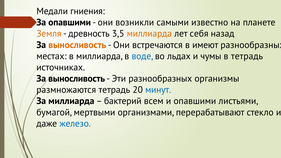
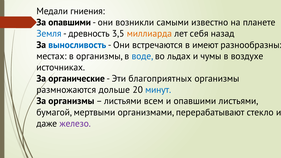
Земля colour: orange -> blue
выносливость at (77, 45) colour: orange -> blue
в миллиарда: миллиарда -> организмы
в тетрадь: тетрадь -> воздухе
выносливость at (77, 79): выносливость -> органические
Эти разнообразных: разнообразных -> благоприятных
размножаются тетрадь: тетрадь -> дольше
За миллиарда: миллиарда -> организмы
бактерий at (123, 101): бактерий -> листьями
железо colour: blue -> purple
